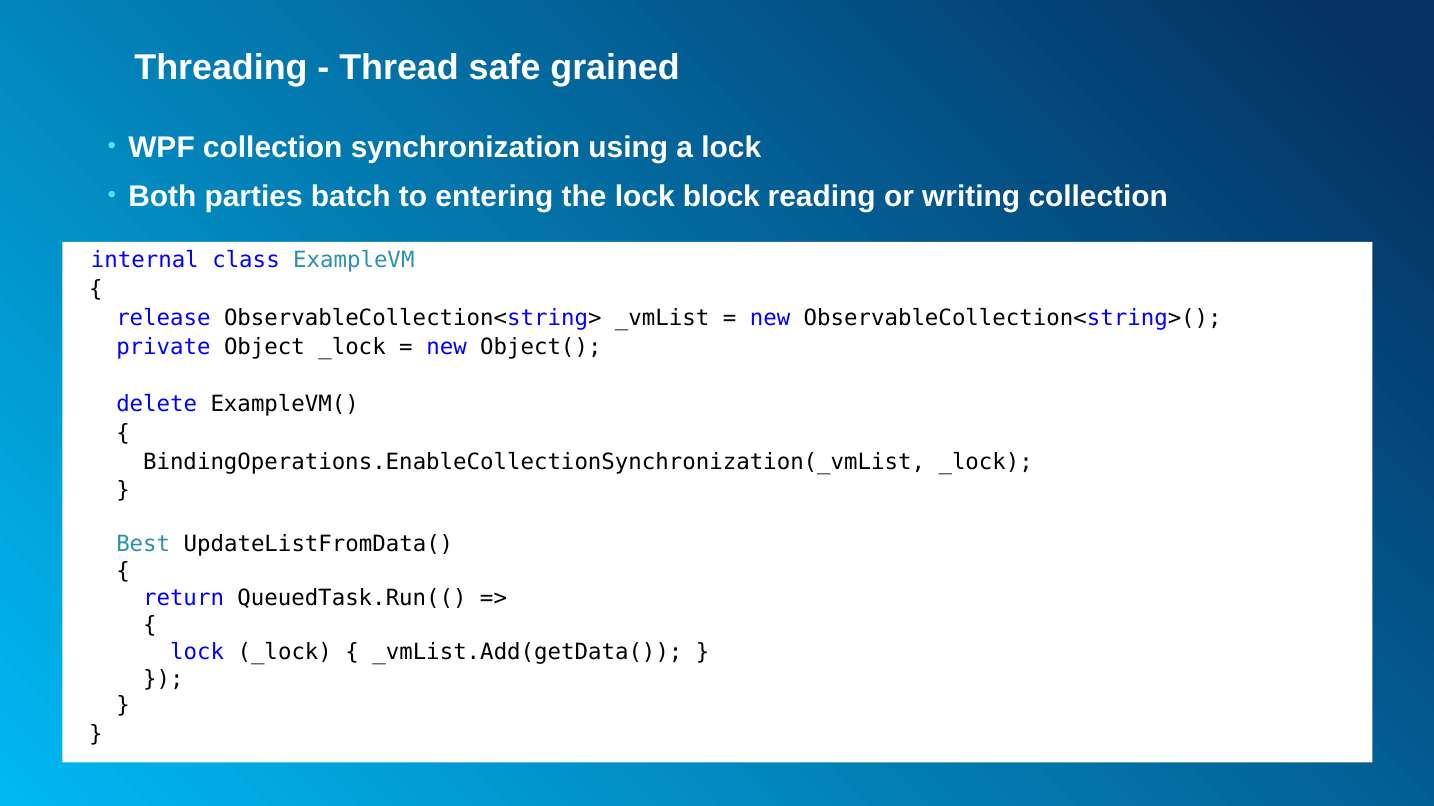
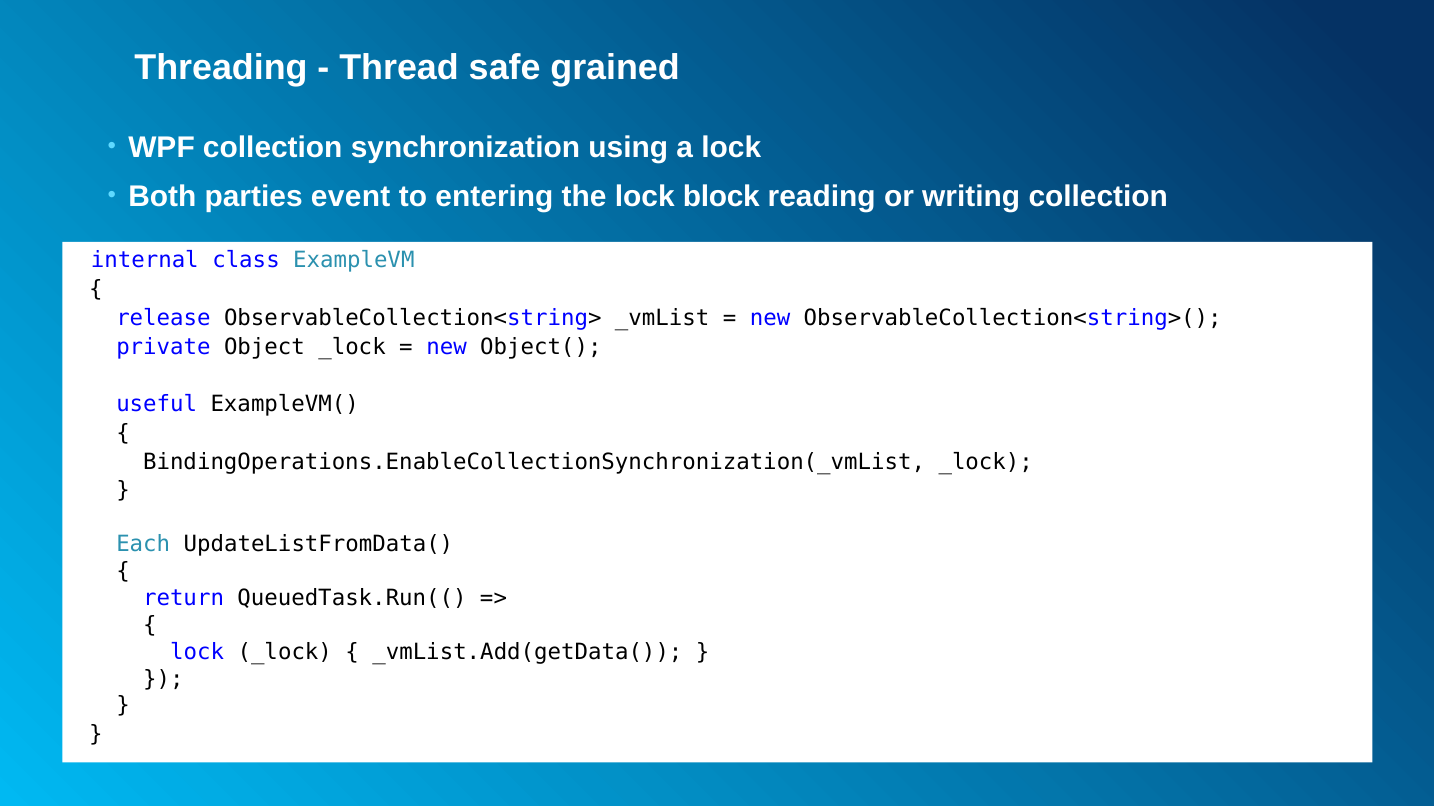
batch: batch -> event
delete: delete -> useful
Best: Best -> Each
